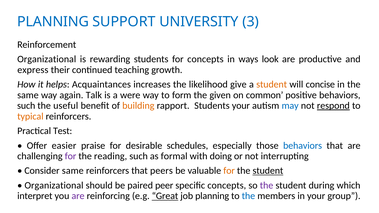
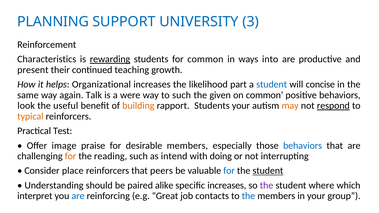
Organizational at (47, 59): Organizational -> Characteristics
rewarding underline: none -> present
for concepts: concepts -> common
look: look -> into
express: express -> present
Acquaintances: Acquaintances -> Organizational
give: give -> part
student at (272, 84) colour: orange -> blue
to form: form -> such
such at (26, 106): such -> look
may colour: blue -> orange
easier: easier -> image
desirable schedules: schedules -> members
for at (71, 156) colour: purple -> orange
formal: formal -> intend
Consider same: same -> place
for at (229, 171) colour: orange -> blue
Organizational at (54, 185): Organizational -> Understanding
peer: peer -> alike
specific concepts: concepts -> increases
during: during -> where
are at (78, 196) colour: purple -> blue
Great underline: present -> none
job planning: planning -> contacts
